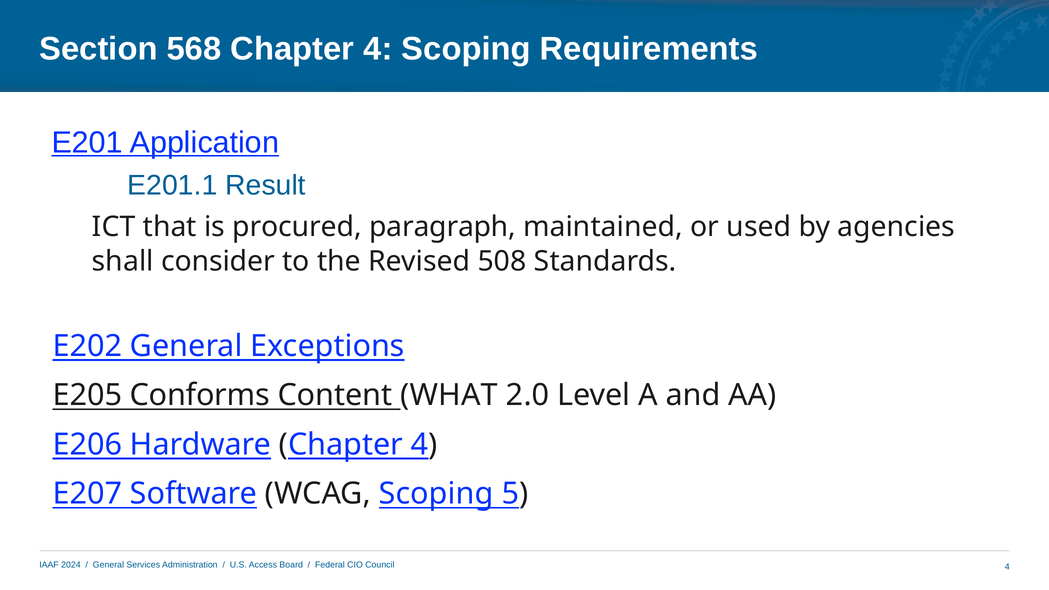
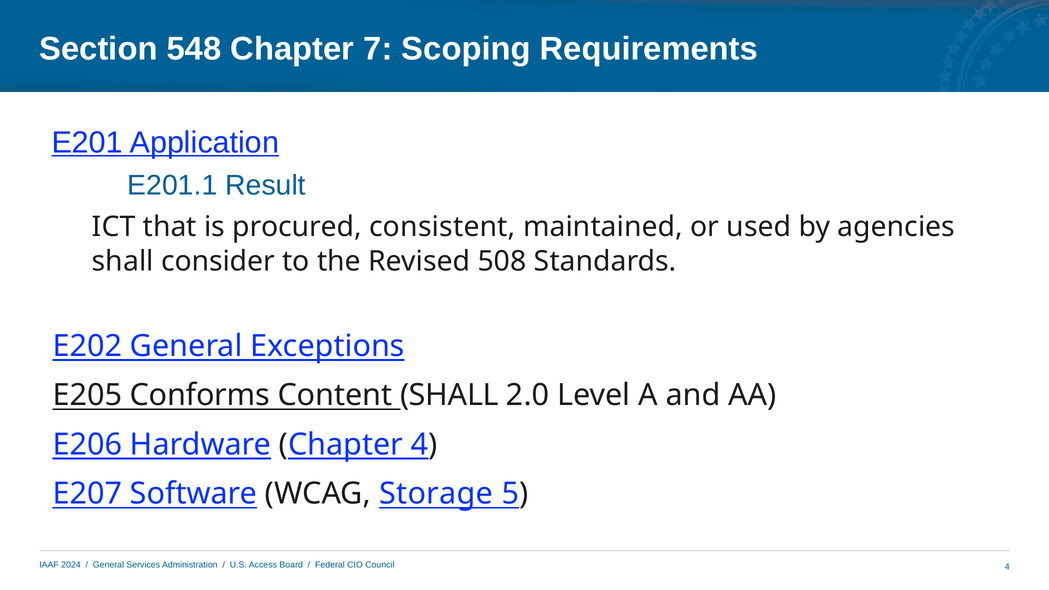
568: 568 -> 548
4 at (378, 49): 4 -> 7
paragraph: paragraph -> consistent
Content WHAT: WHAT -> SHALL
WCAG Scoping: Scoping -> Storage
